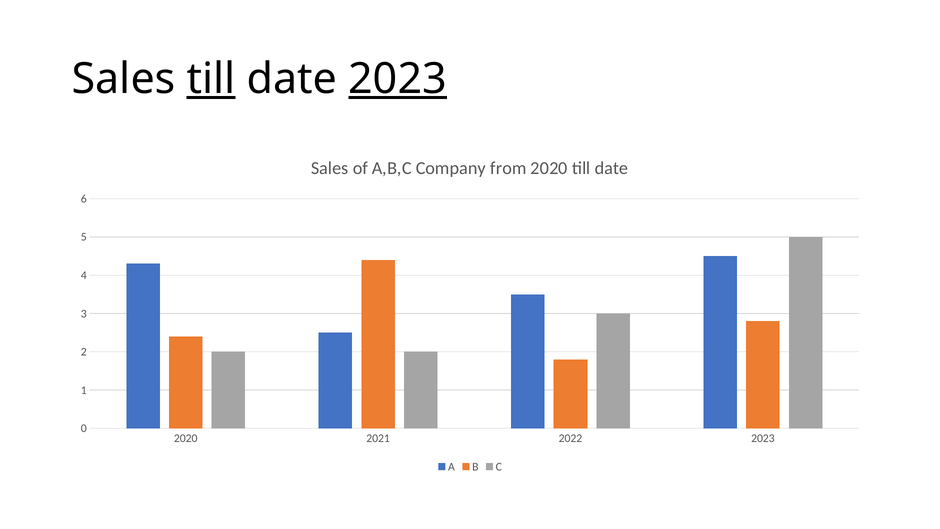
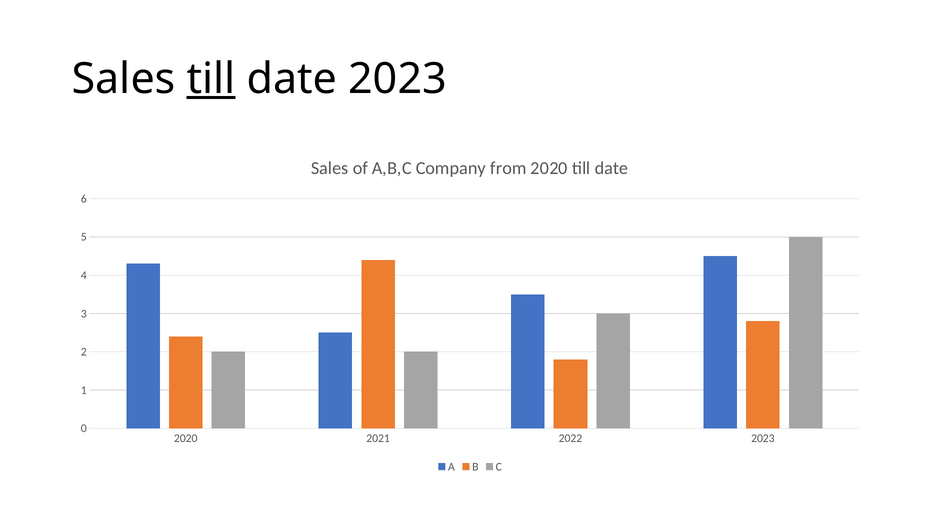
2023 at (398, 79) underline: present -> none
